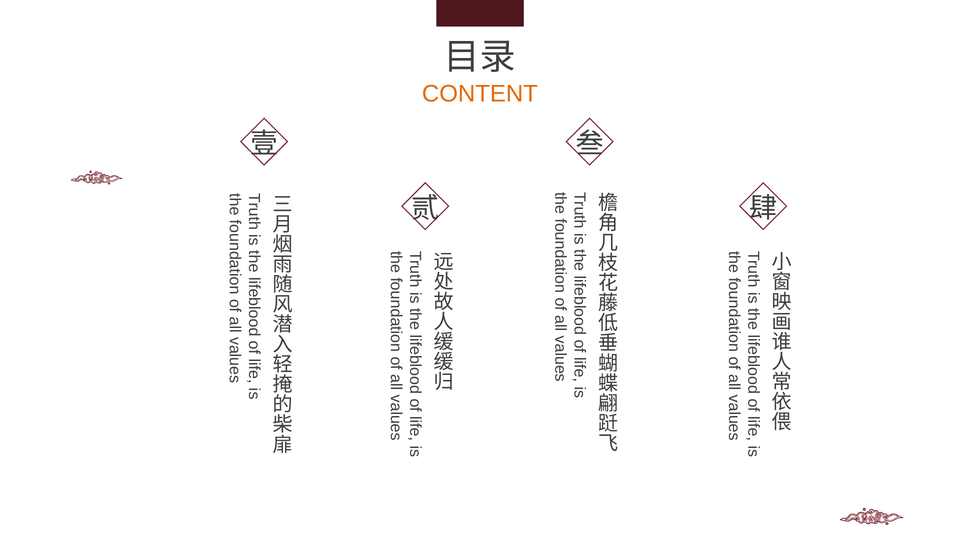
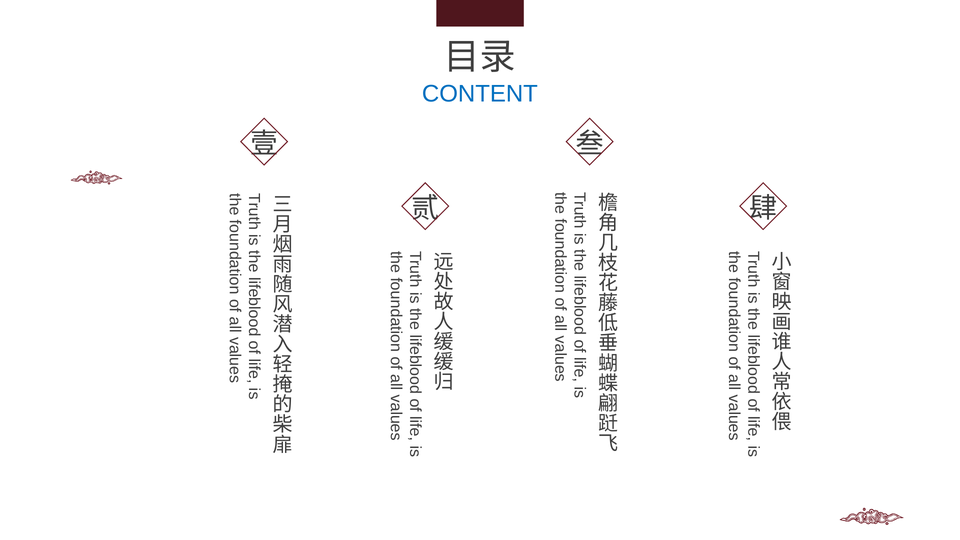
CONTENT colour: orange -> blue
